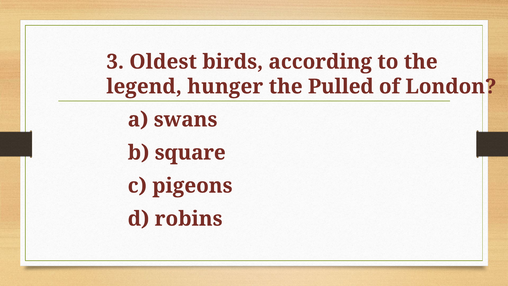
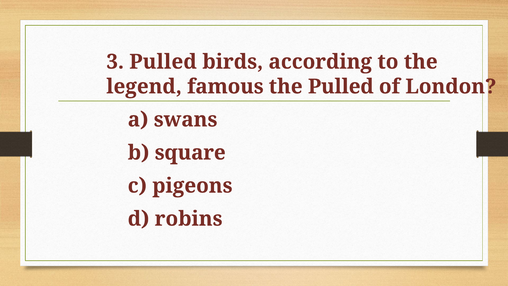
3 Oldest: Oldest -> Pulled
hunger: hunger -> famous
